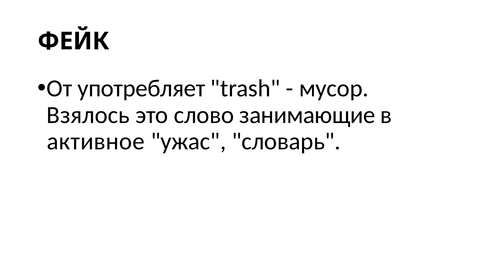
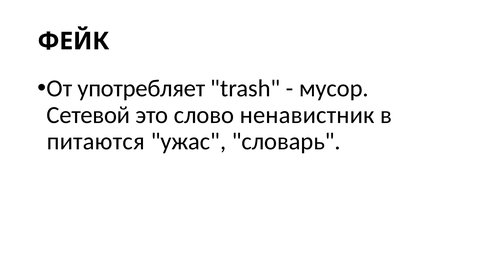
Взялось: Взялось -> Сетевой
занимающие: занимающие -> ненавистник
активное: активное -> питаются
